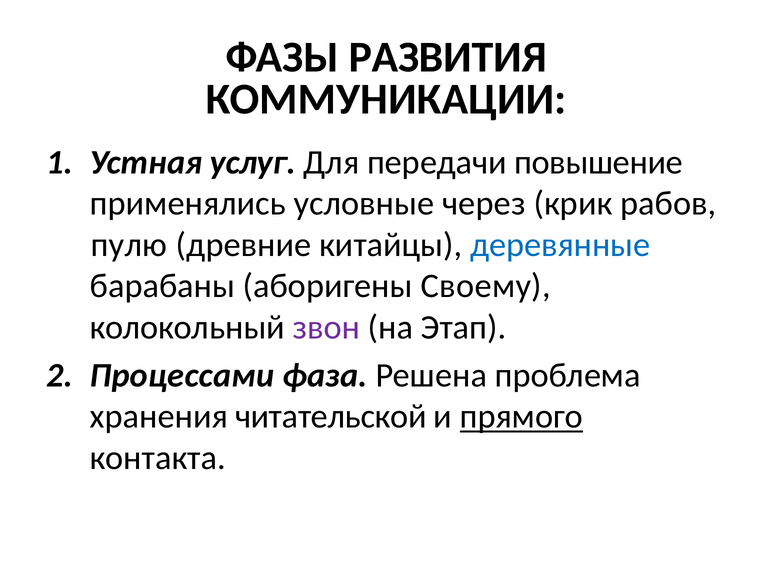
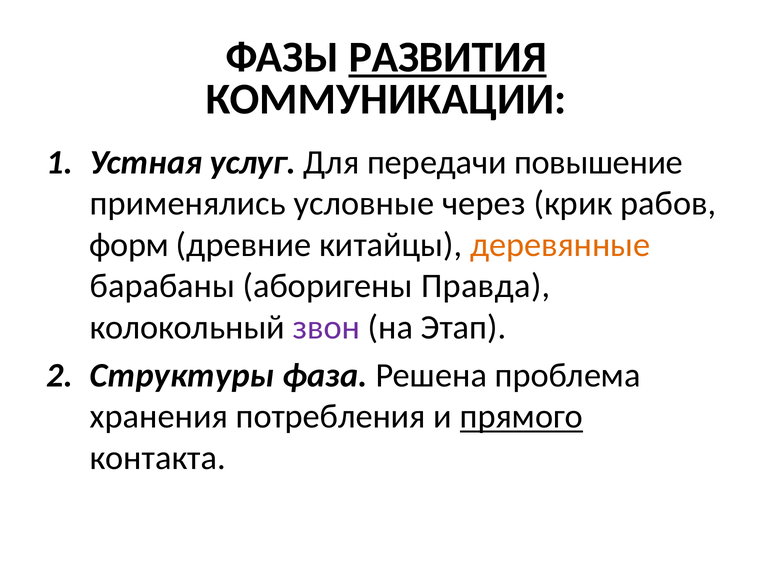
РАЗВИТИЯ underline: none -> present
пулю: пулю -> форм
деревянные colour: blue -> orange
Своему: Своему -> Правда
Процессами: Процессами -> Структуры
читательской: читательской -> потребления
